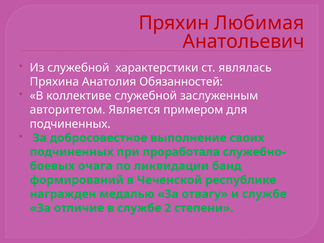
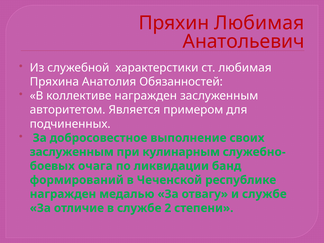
ст являлась: являлась -> любимая
коллективе служебной: служебной -> награжден
подчиненных at (72, 152): подчиненных -> заслуженным
проработала: проработала -> кулинарным
